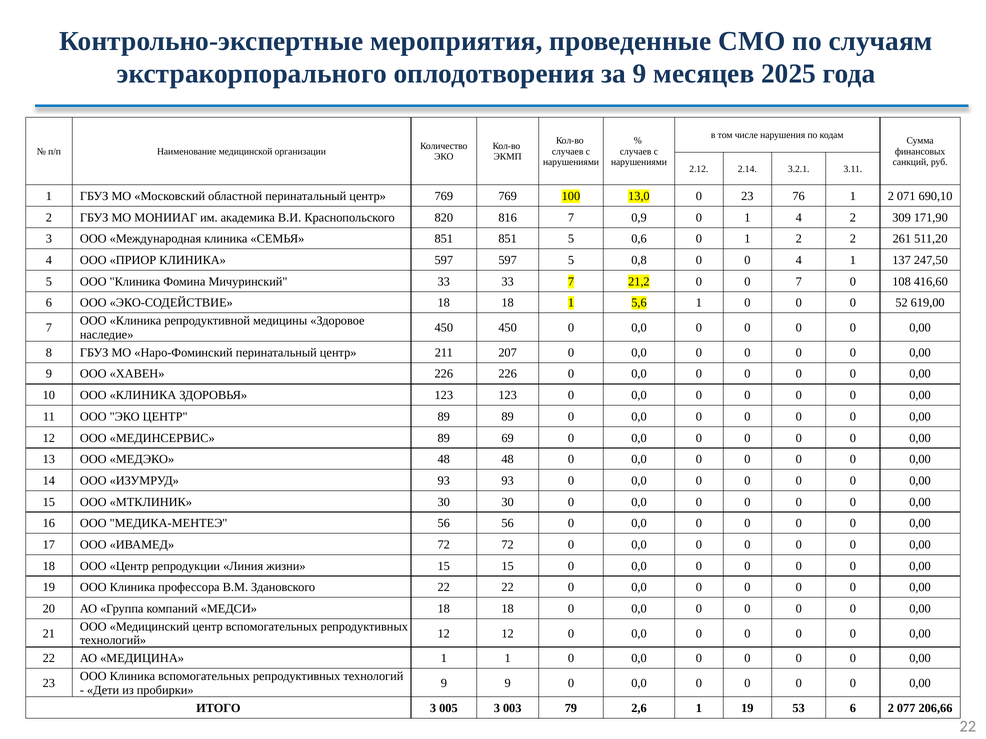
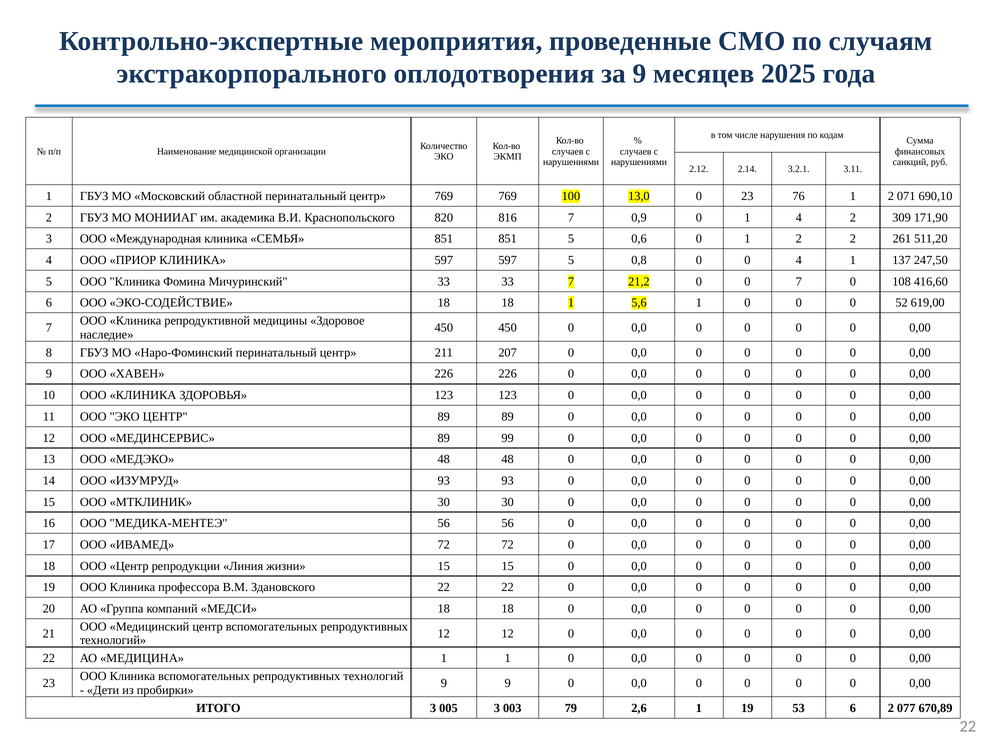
69: 69 -> 99
206,66: 206,66 -> 670,89
